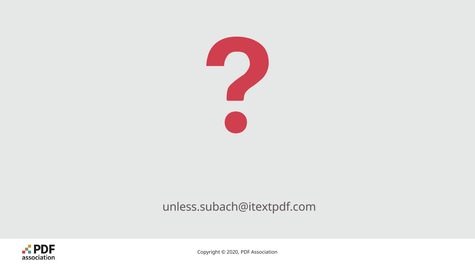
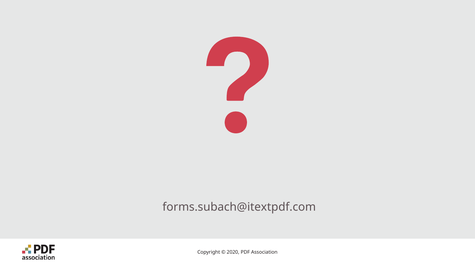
unless.subach@itextpdf.com: unless.subach@itextpdf.com -> forms.subach@itextpdf.com
